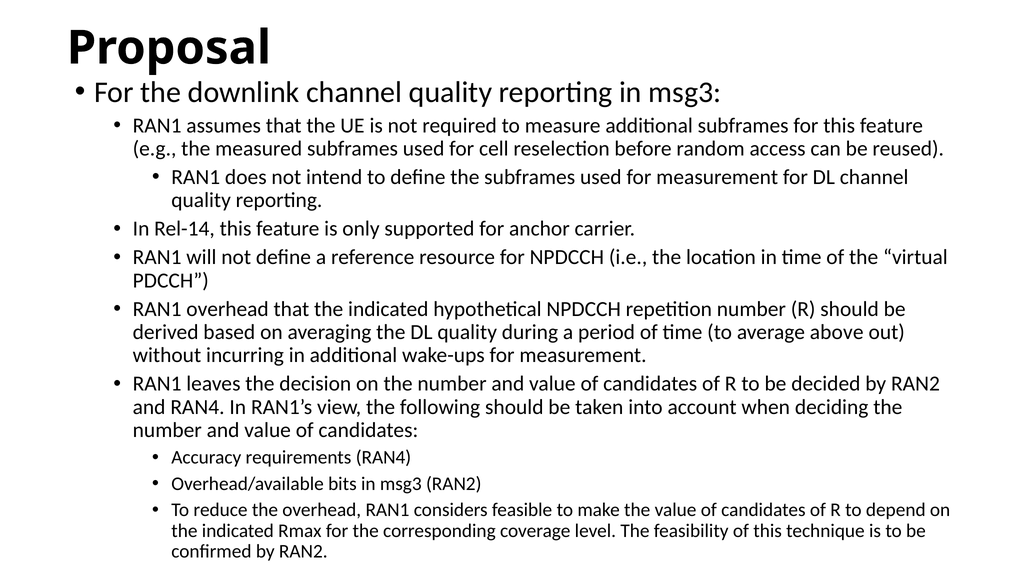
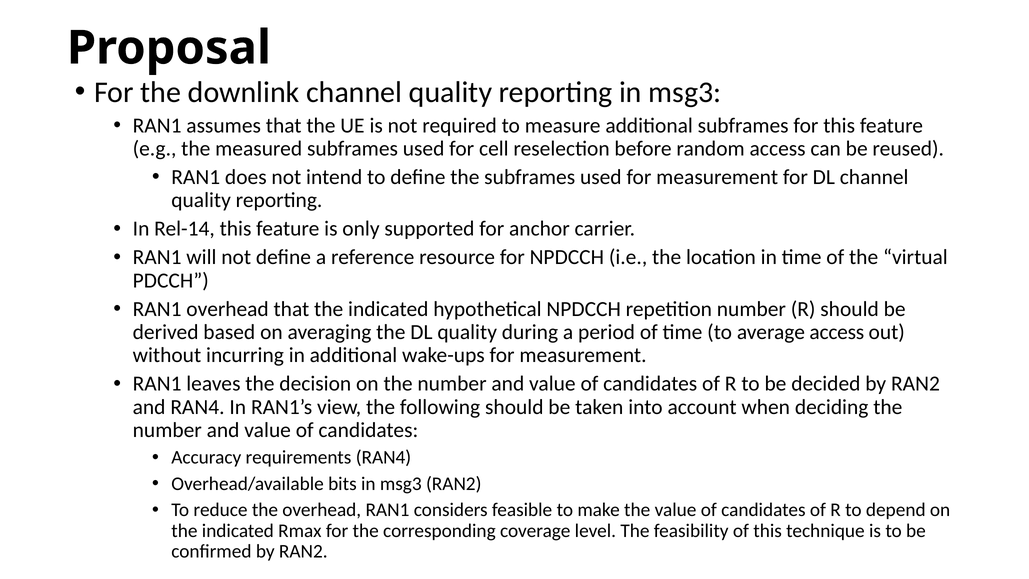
average above: above -> access
